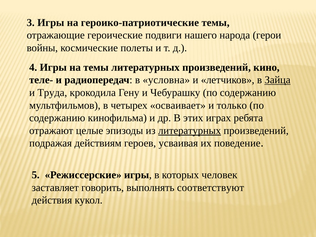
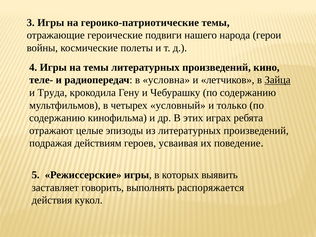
осваивает: осваивает -> условный
литературных at (190, 131) underline: present -> none
человек: человек -> выявить
соответствуют: соответствуют -> распоряжается
